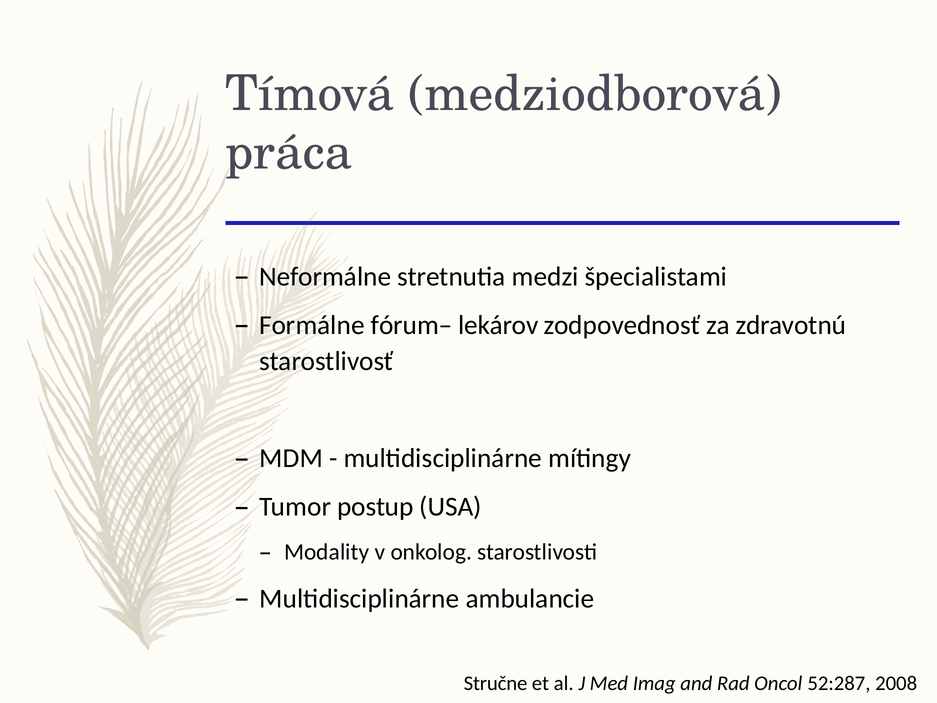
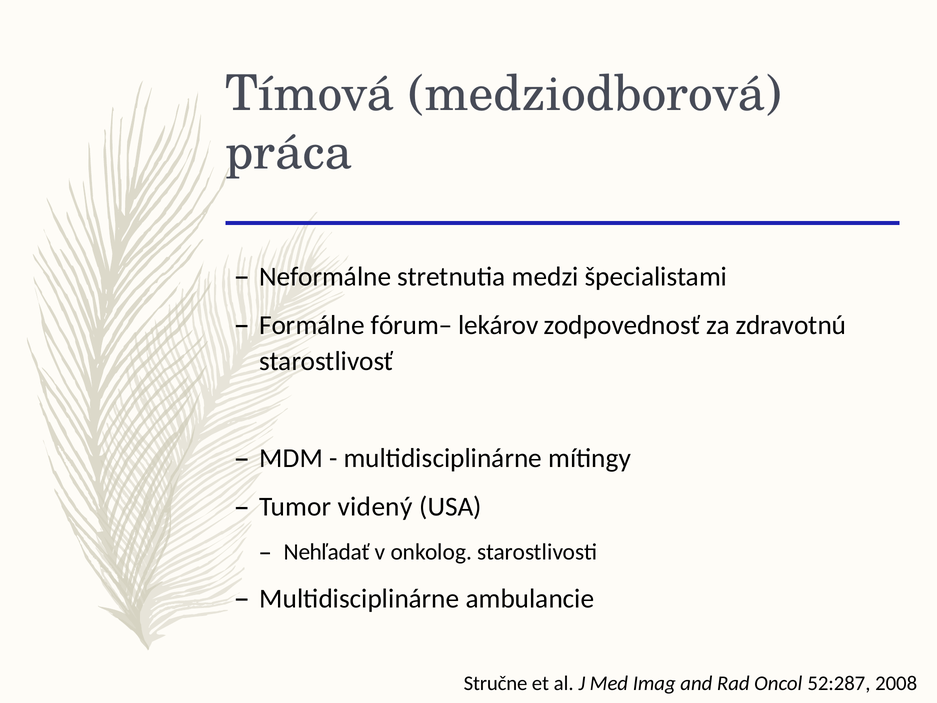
postup: postup -> videný
Modality: Modality -> Nehľadať
